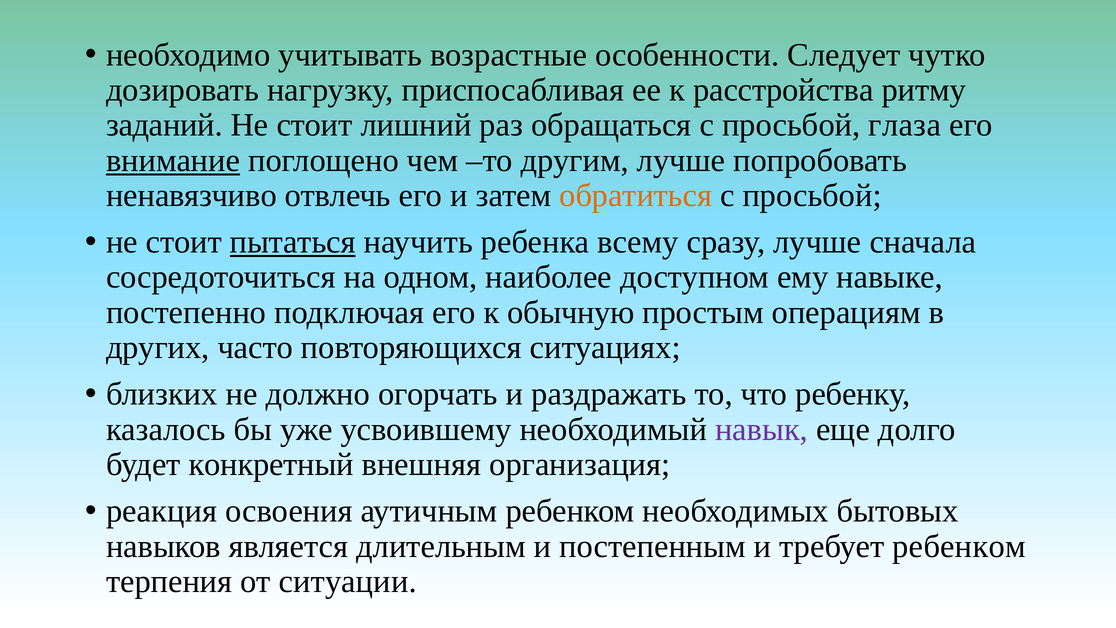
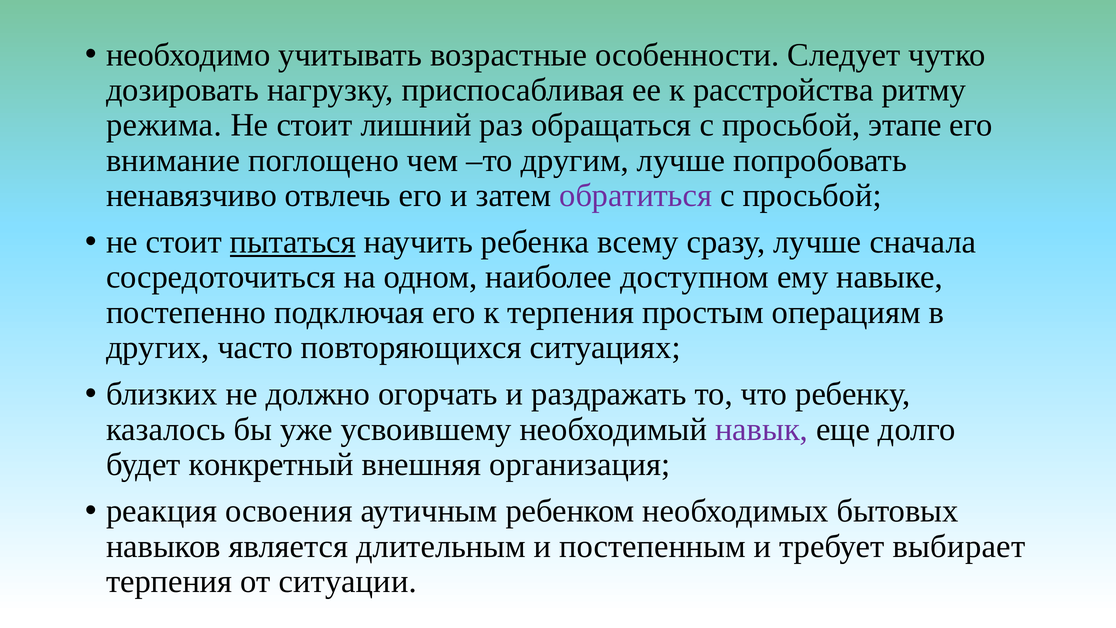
заданий: заданий -> режима
глаза: глаза -> этапе
внимание underline: present -> none
обратиться colour: orange -> purple
к обычную: обычную -> терпения
требует ребенком: ребенком -> выбирает
